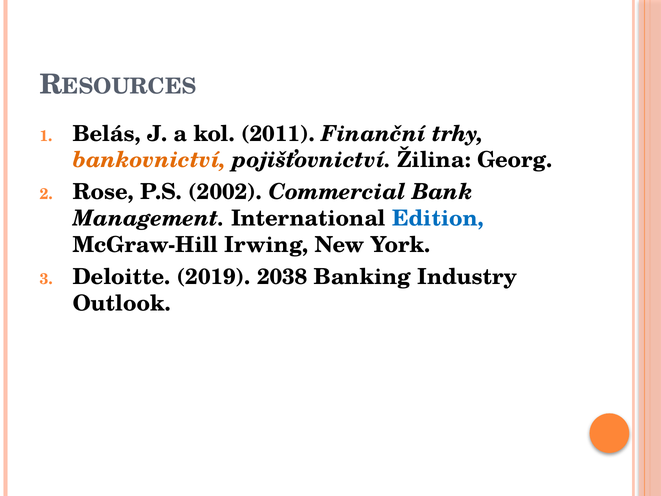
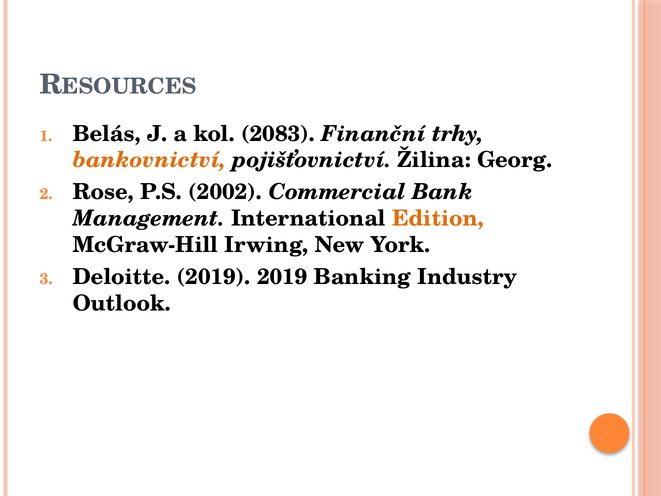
2011: 2011 -> 2083
Edition colour: blue -> orange
2019 2038: 2038 -> 2019
